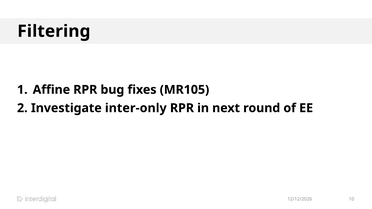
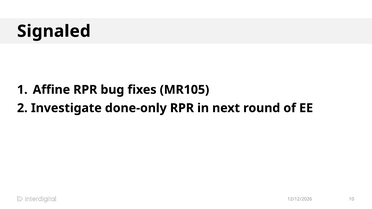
Filtering: Filtering -> Signaled
inter-only: inter-only -> done-only
